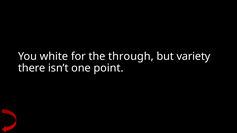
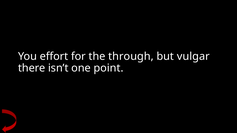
white: white -> effort
variety: variety -> vulgar
